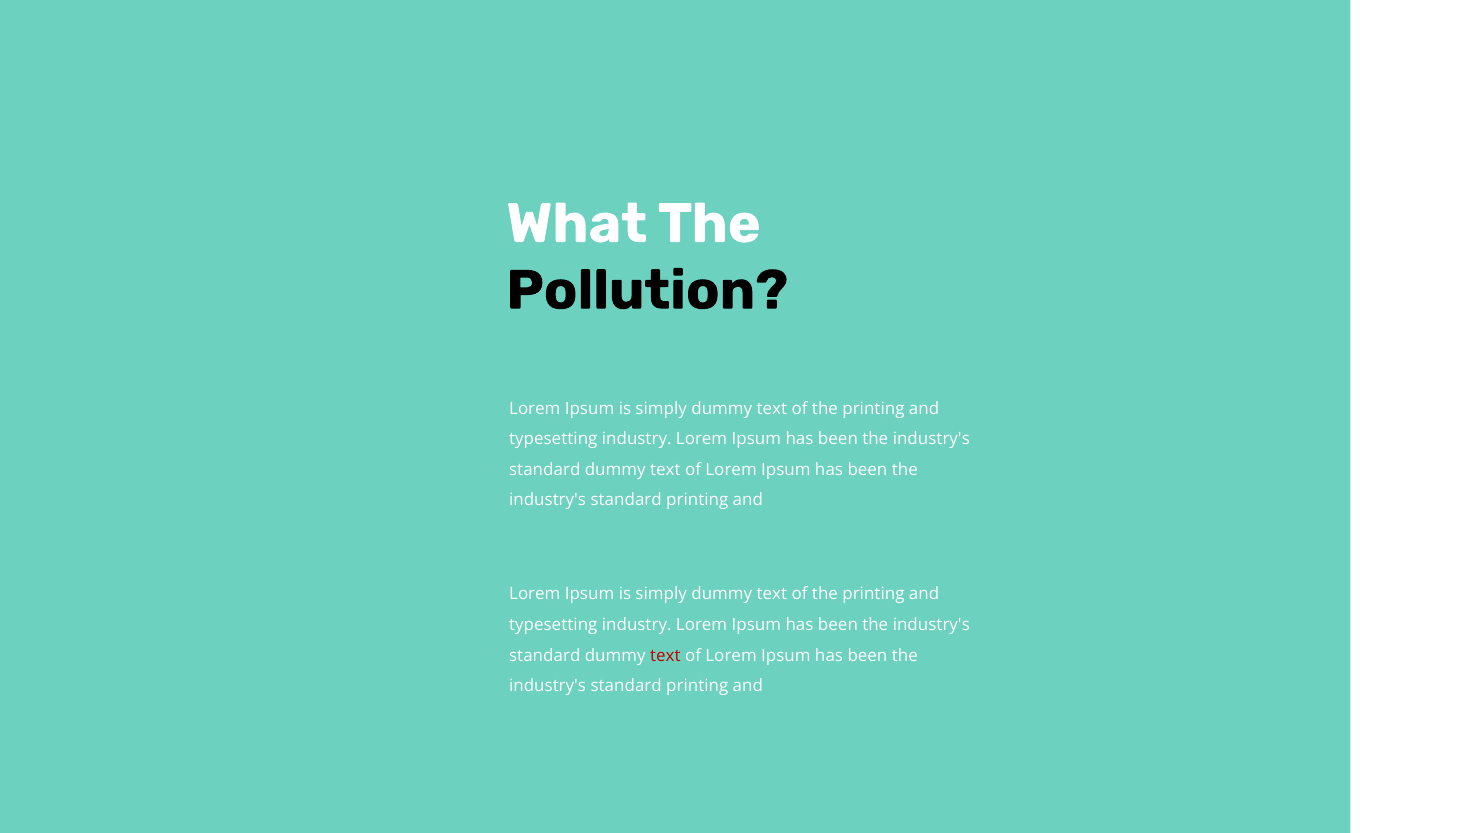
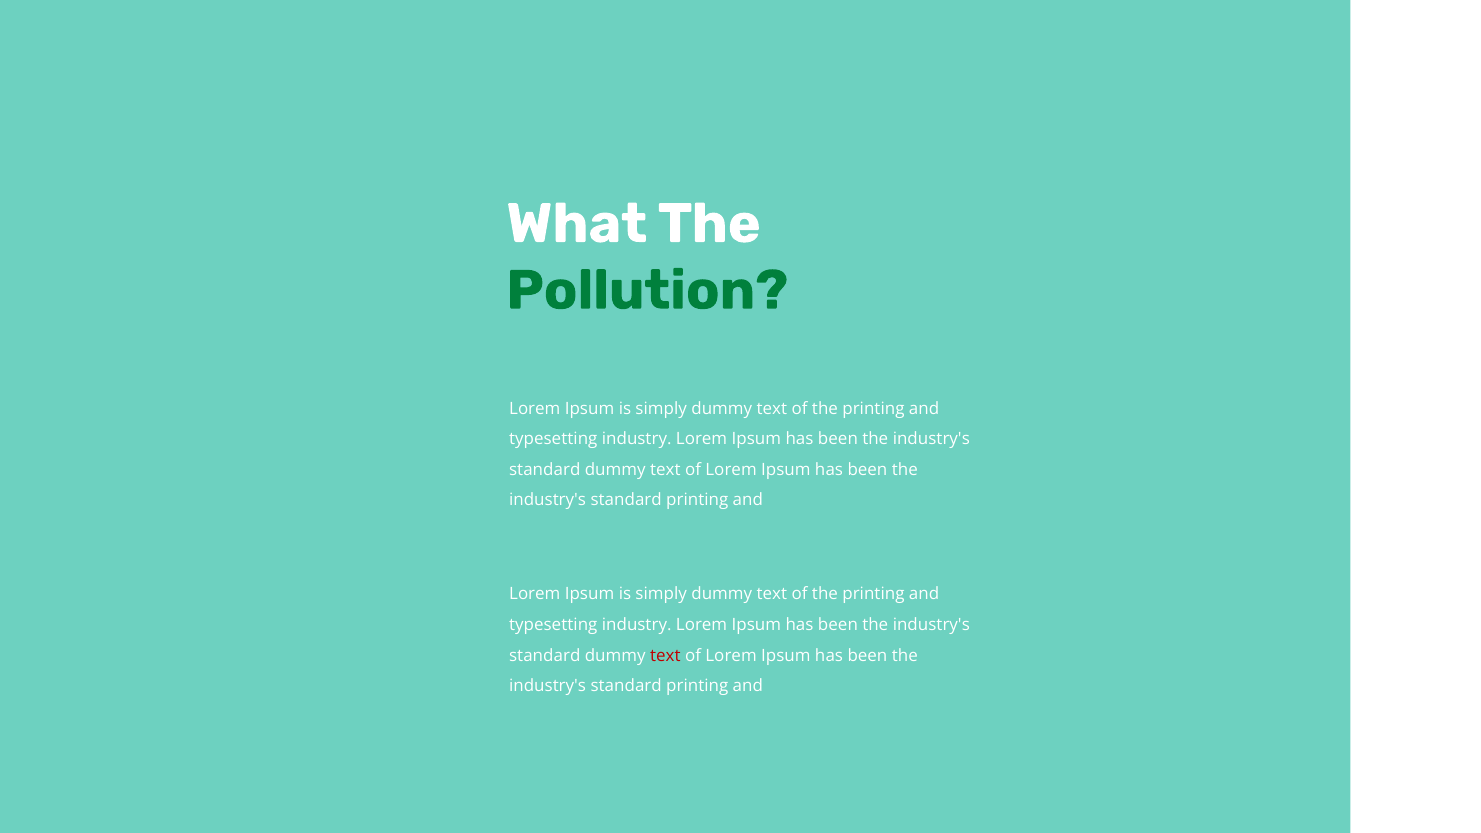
Pollution colour: black -> green
